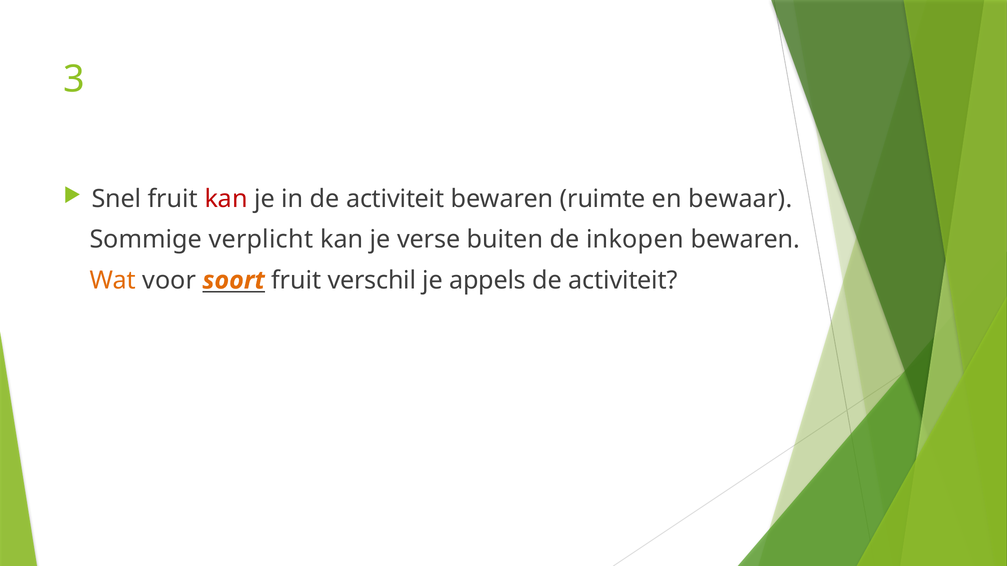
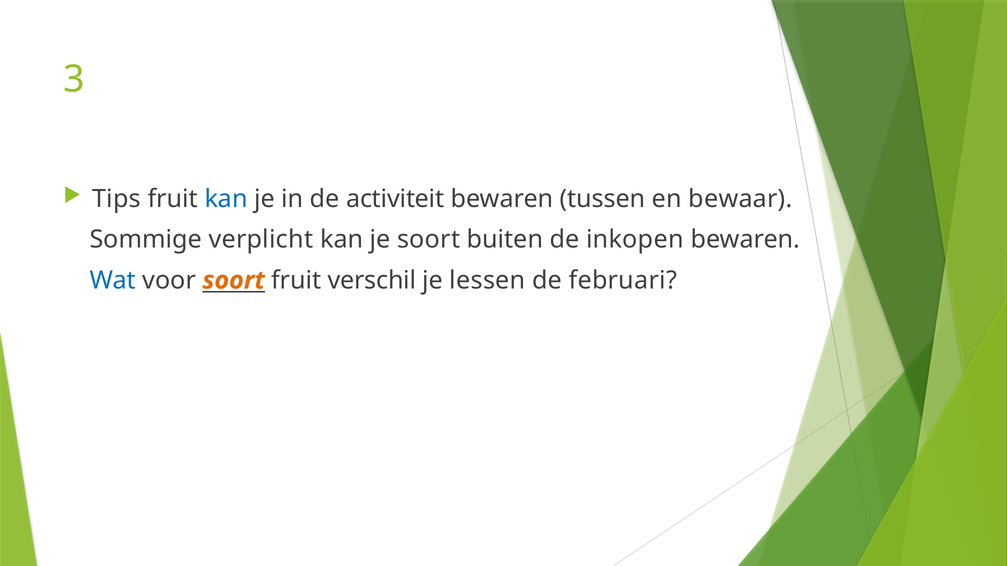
Snel: Snel -> Tips
kan at (226, 199) colour: red -> blue
ruimte: ruimte -> tussen
je verse: verse -> soort
Wat colour: orange -> blue
appels: appels -> lessen
activiteit at (623, 281): activiteit -> februari
